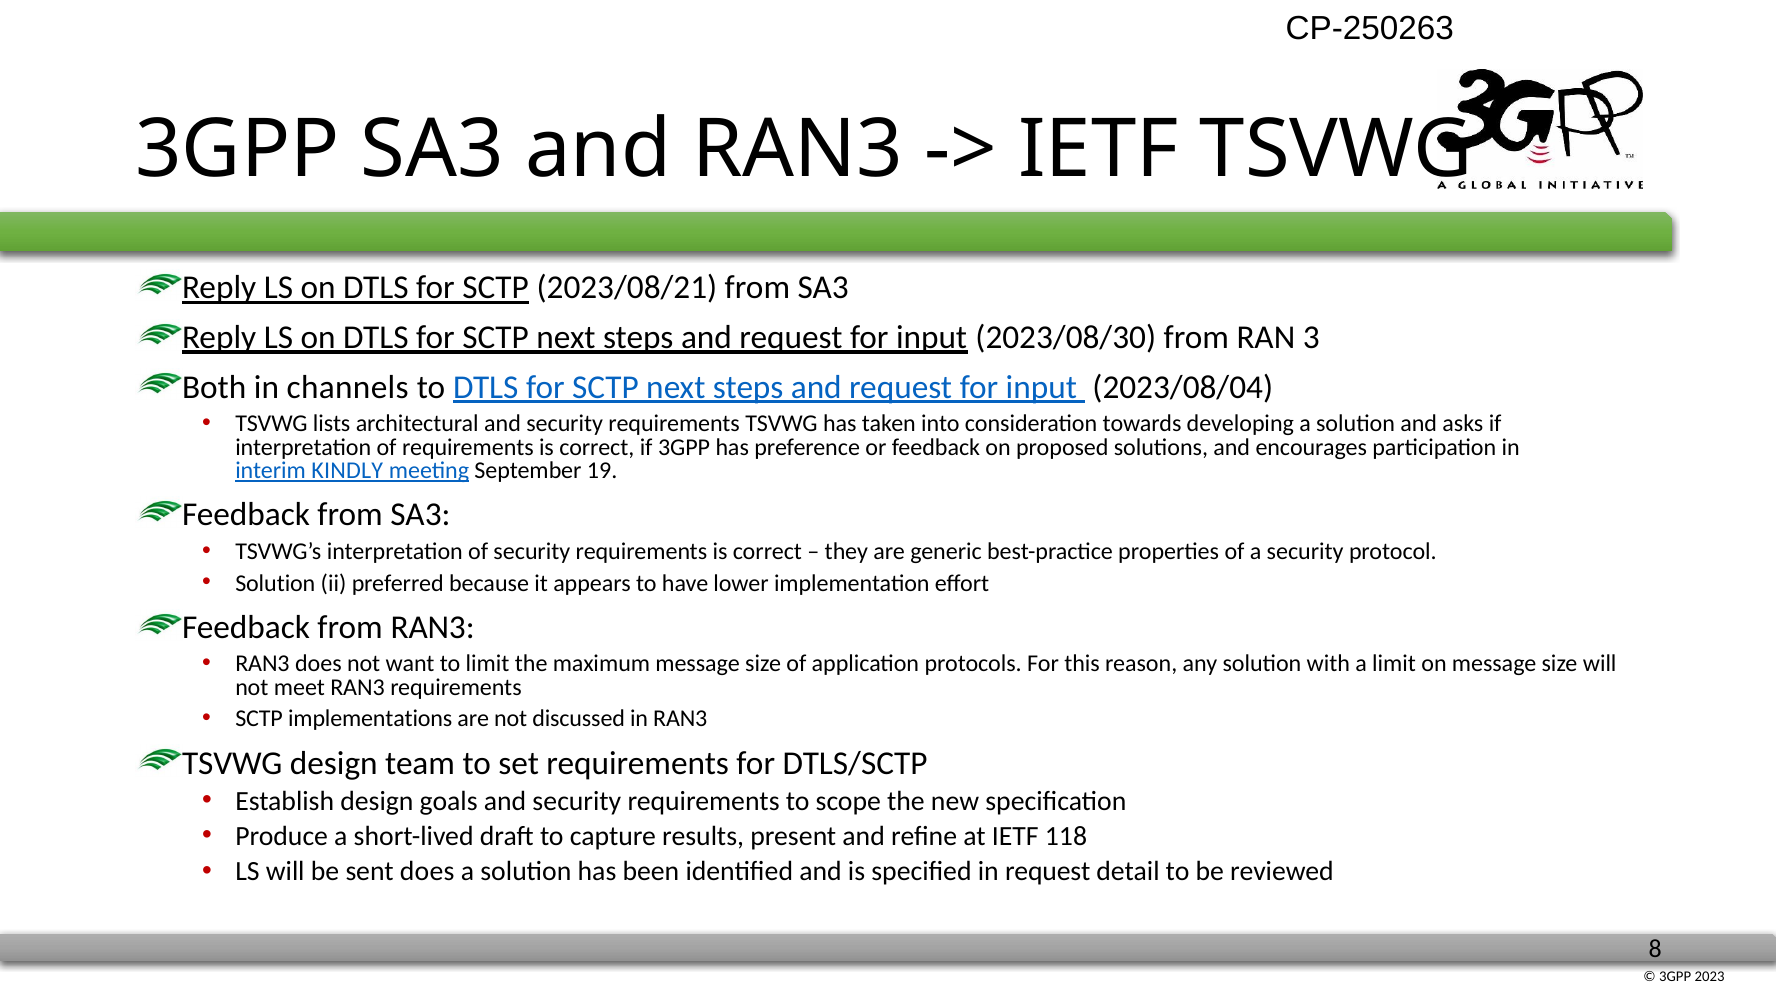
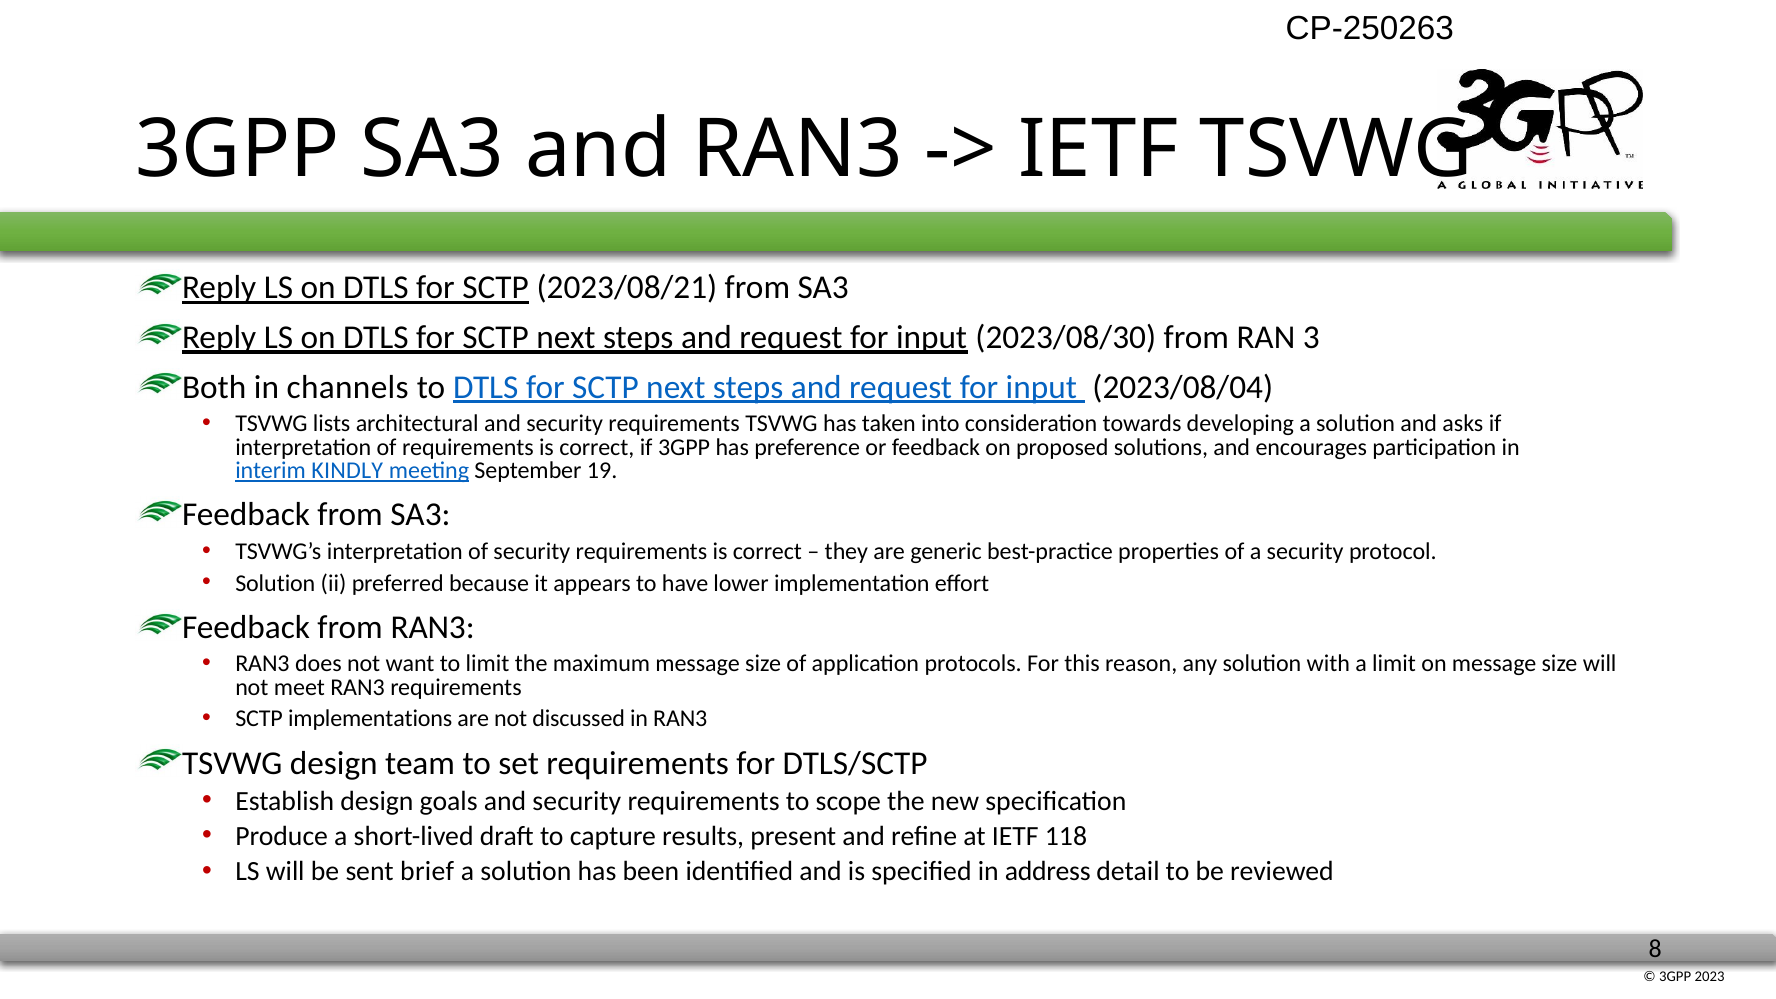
sent does: does -> brief
in request: request -> address
